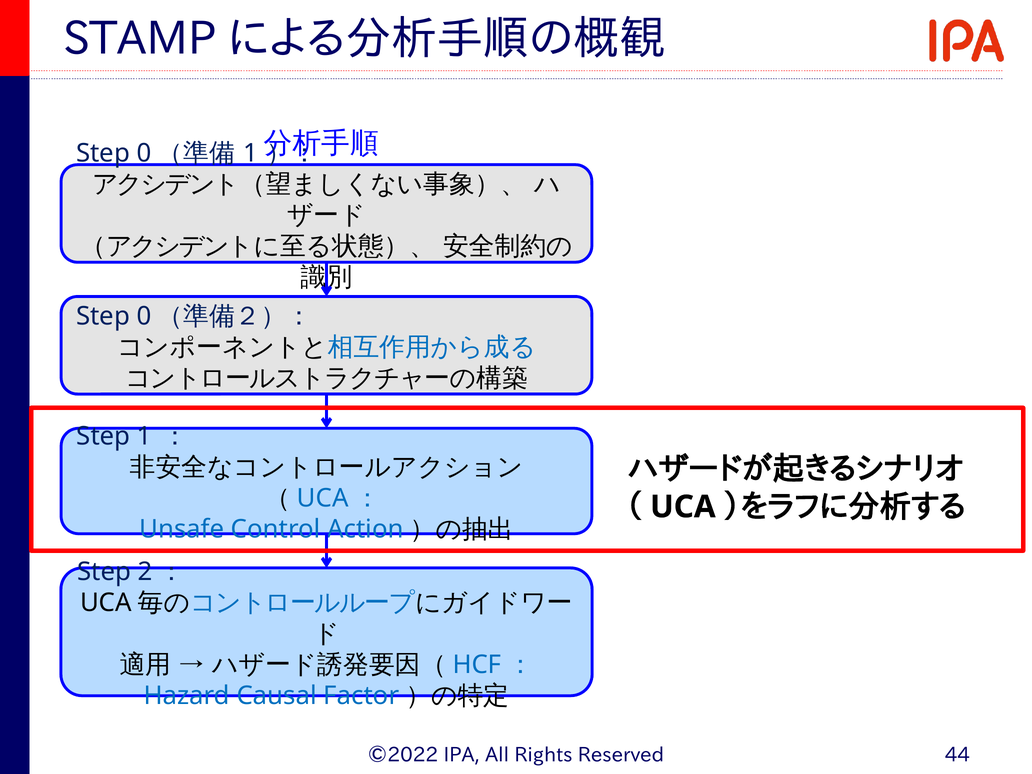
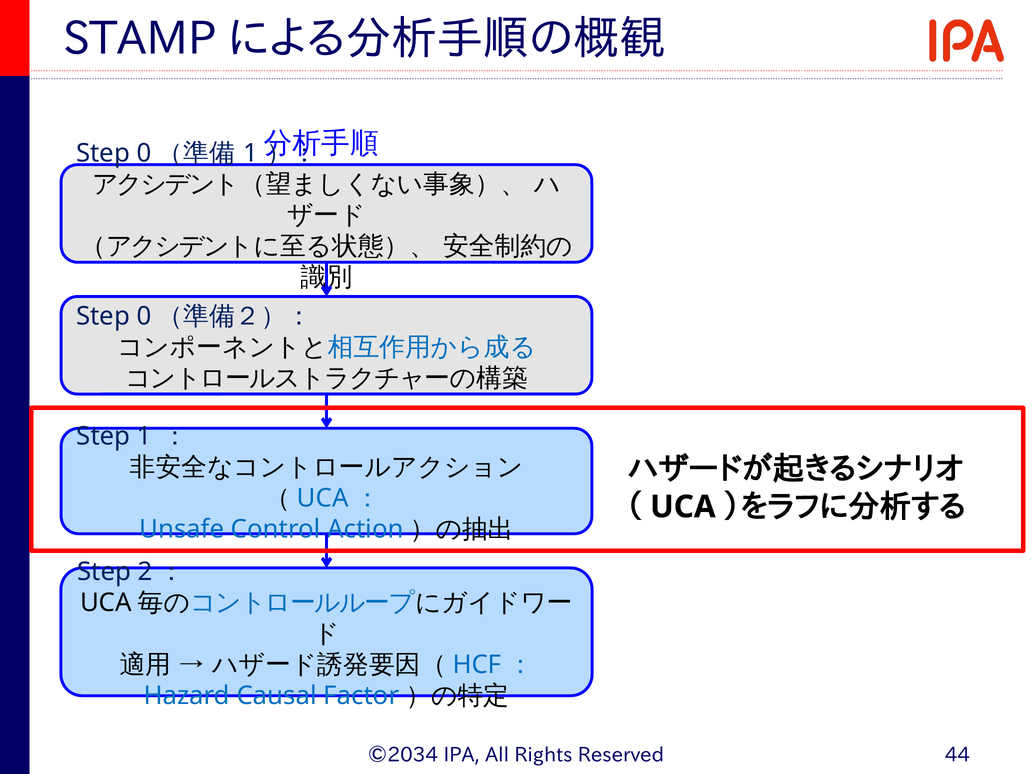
©2022: ©2022 -> ©2034
